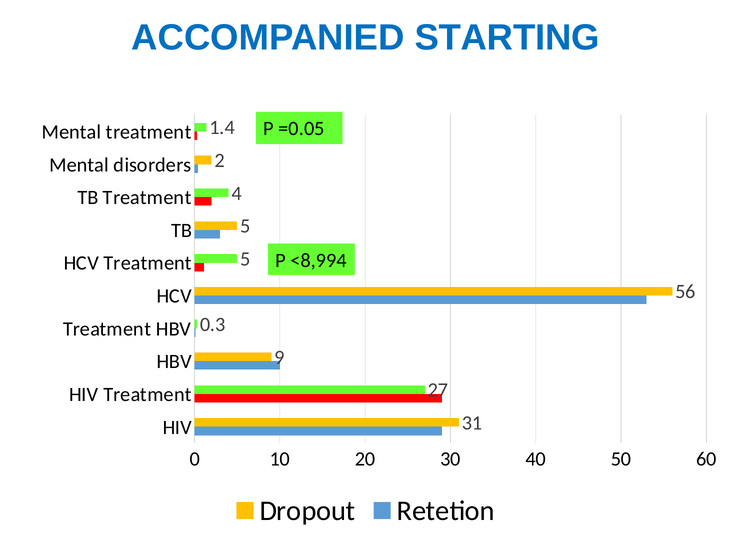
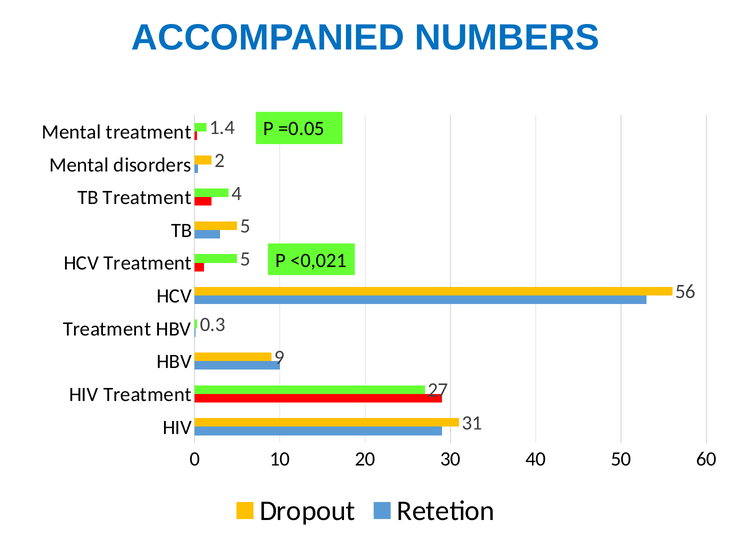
STARTING: STARTING -> NUMBERS
<8,994: <8,994 -> <0,021
